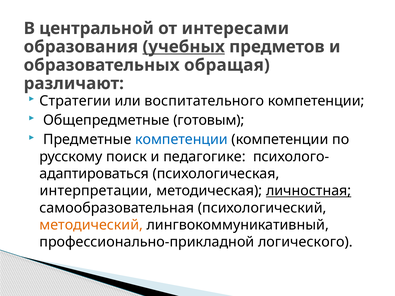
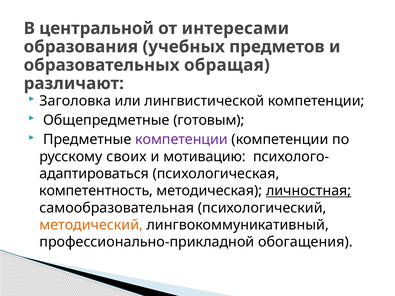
учебных underline: present -> none
Стратегии: Стратегии -> Заголовка
воспитательного: воспитательного -> лингвистической
компетенции at (181, 140) colour: blue -> purple
поиск: поиск -> своих
педагогике: педагогике -> мотивацию
интерпретации: интерпретации -> компетентность
логического: логического -> обогащения
